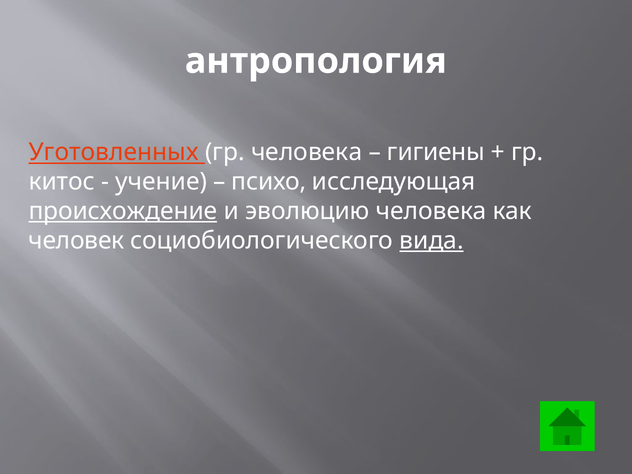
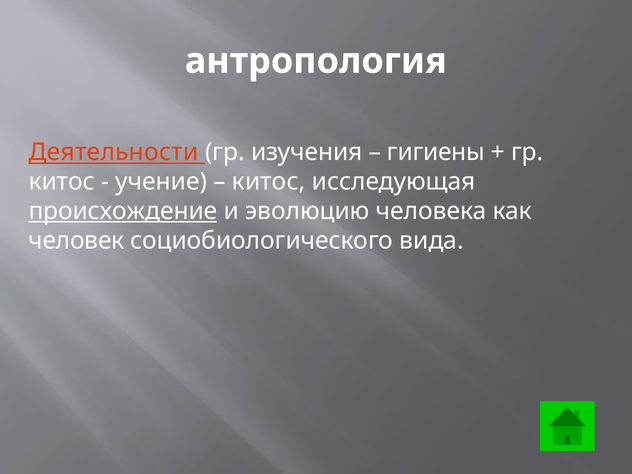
Уготовленных: Уготовленных -> Деятельности
гр человека: человека -> изучения
психо at (269, 182): психо -> китос
вида underline: present -> none
